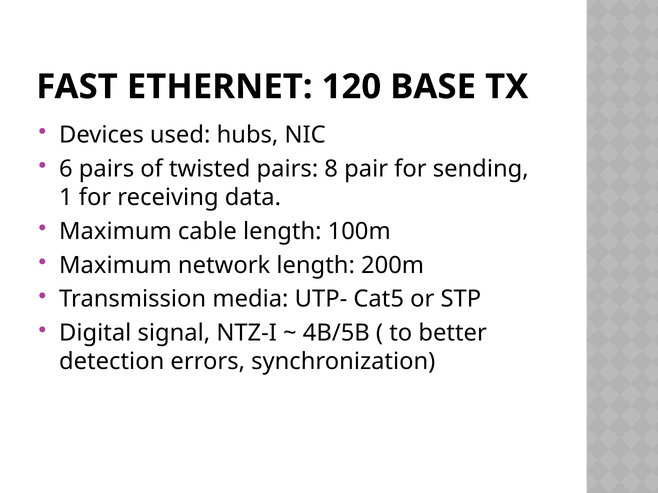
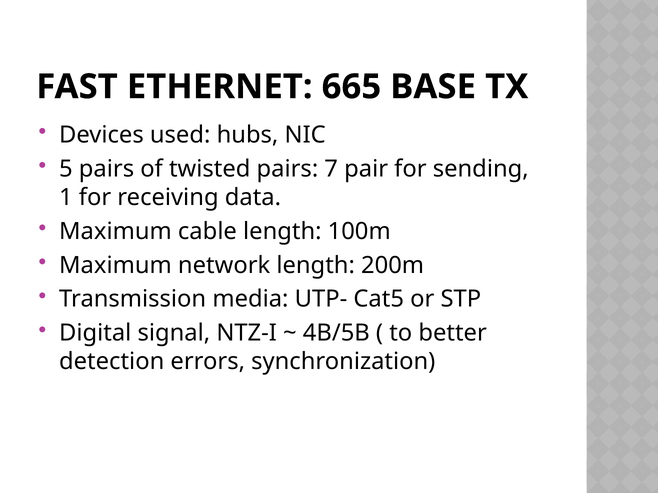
120: 120 -> 665
6: 6 -> 5
8: 8 -> 7
